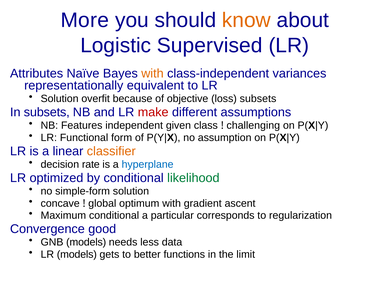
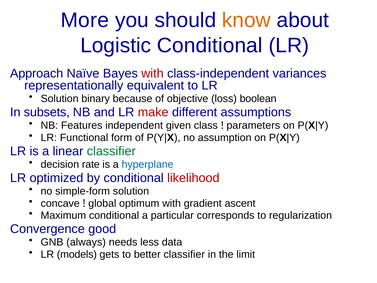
Logistic Supervised: Supervised -> Conditional
Attributes: Attributes -> Approach
with at (152, 73) colour: orange -> red
overfit: overfit -> binary
loss subsets: subsets -> boolean
challenging: challenging -> parameters
classifier at (111, 151) colour: orange -> green
likelihood colour: green -> red
GNB models: models -> always
better functions: functions -> classifier
